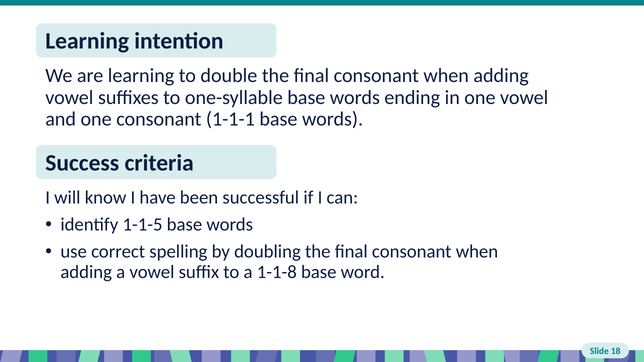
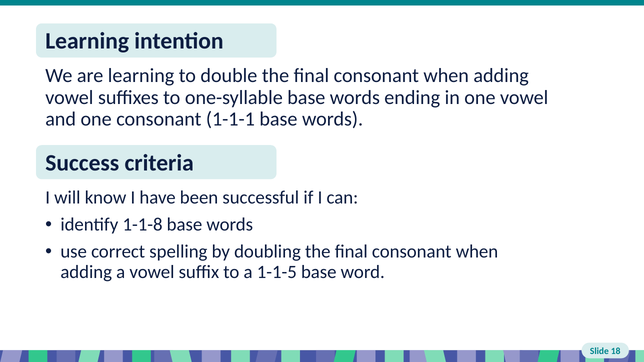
1-1-5: 1-1-5 -> 1-1-8
1-1-8: 1-1-8 -> 1-1-5
